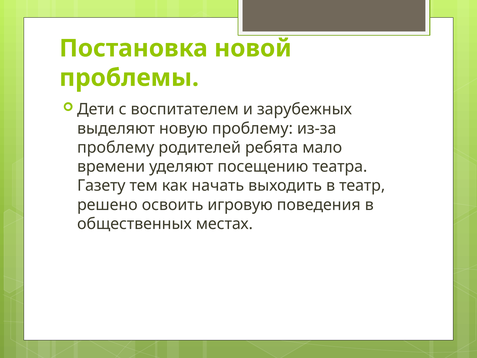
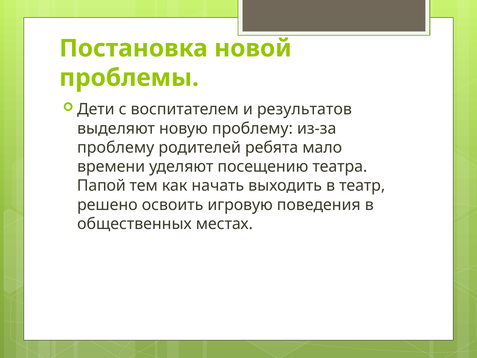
зарубежных: зарубежных -> результатов
Газету: Газету -> Папой
